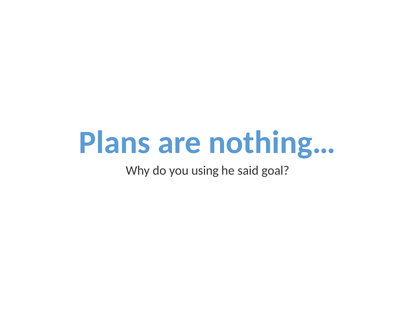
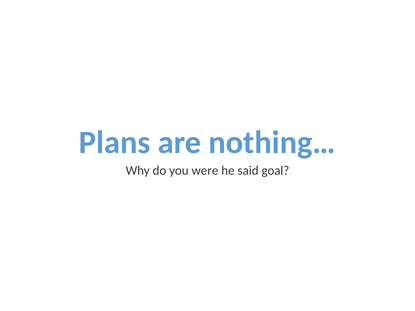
using: using -> were
